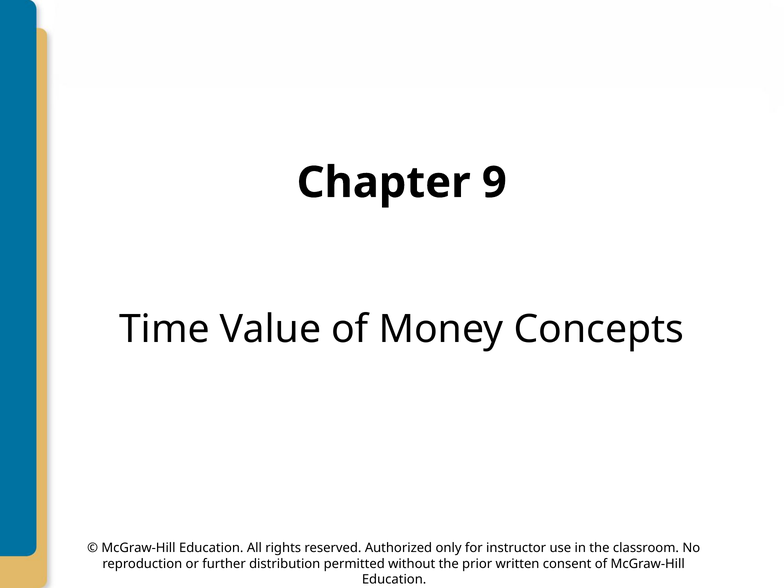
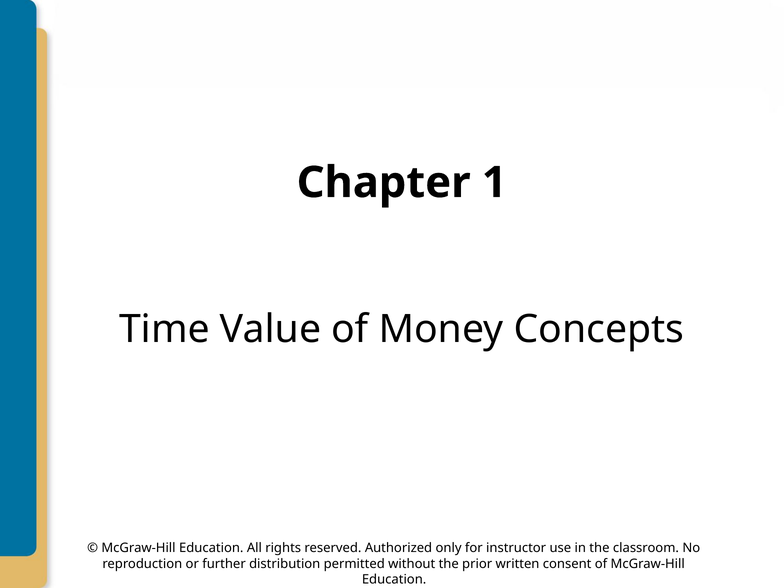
9: 9 -> 1
